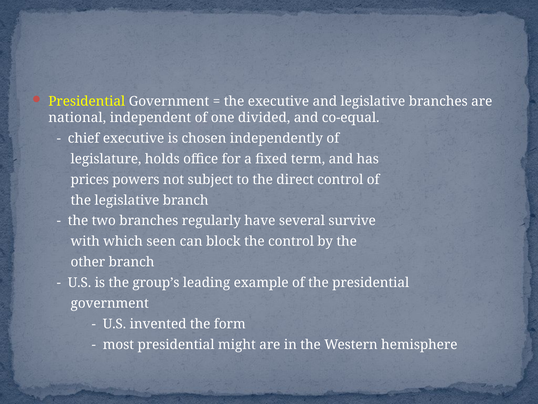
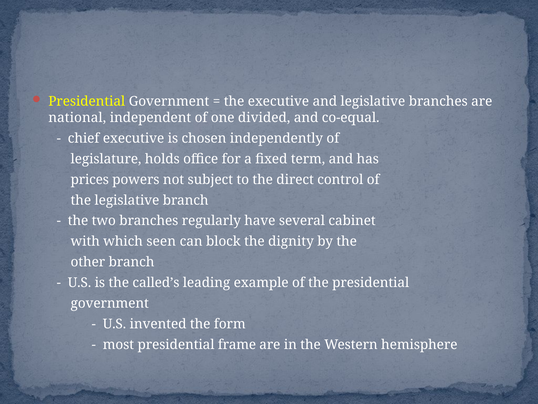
survive: survive -> cabinet
the control: control -> dignity
group’s: group’s -> called’s
might: might -> frame
